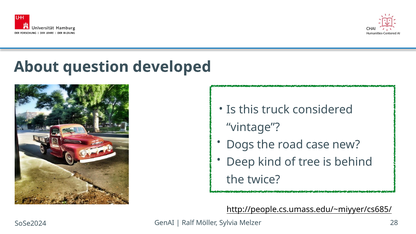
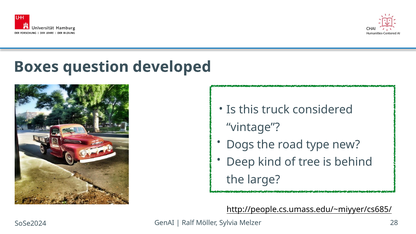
About: About -> Boxes
case: case -> type
twice: twice -> large
